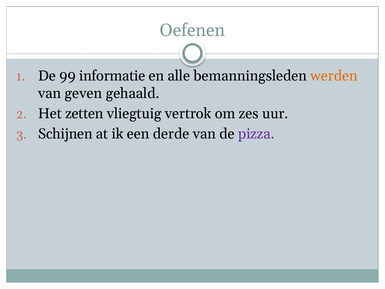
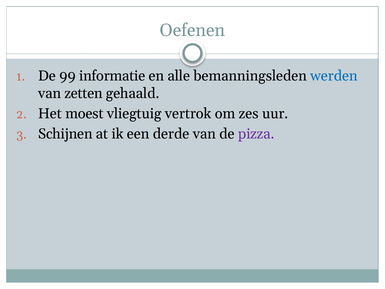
werden colour: orange -> blue
geven: geven -> zetten
zetten: zetten -> moest
